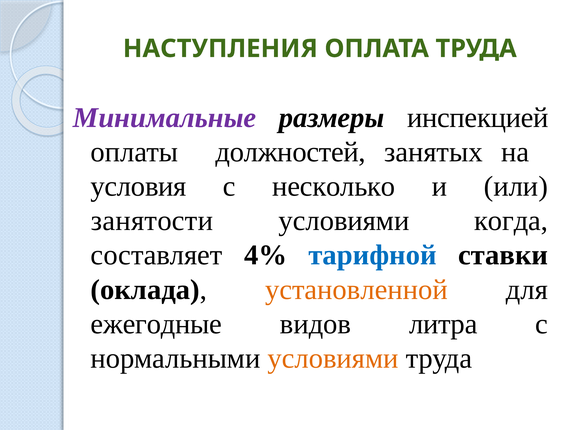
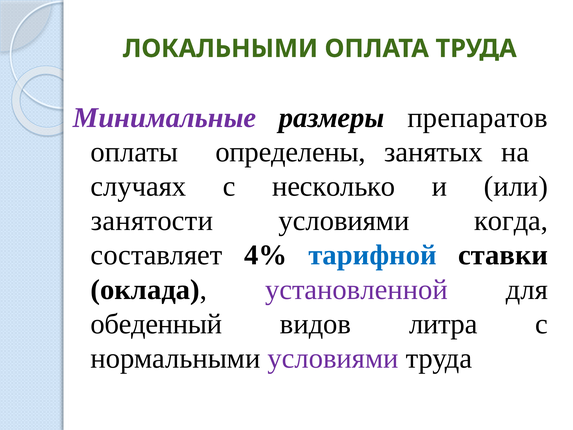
НАСТУПЛЕНИЯ: НАСТУПЛЕНИЯ -> ЛОКАЛЬНЫМИ
инспекцией: инспекцией -> препаратов
должностей: должностей -> определены
условия: условия -> случаях
установленной colour: orange -> purple
ежегодные: ежегодные -> обеденный
условиями at (333, 358) colour: orange -> purple
